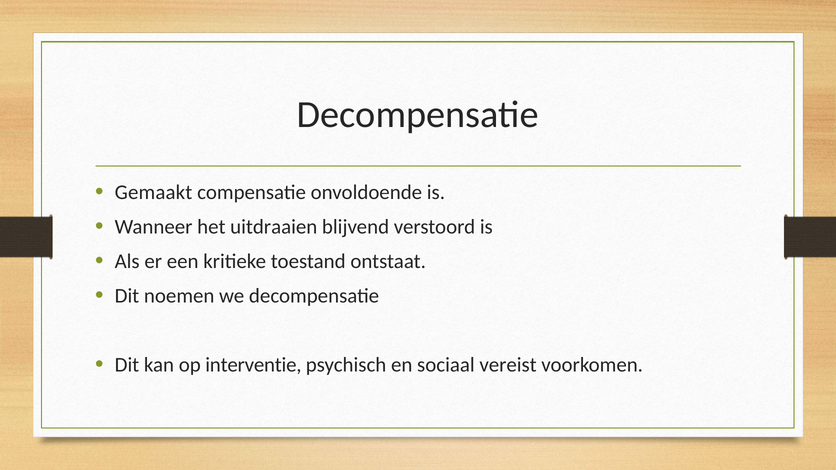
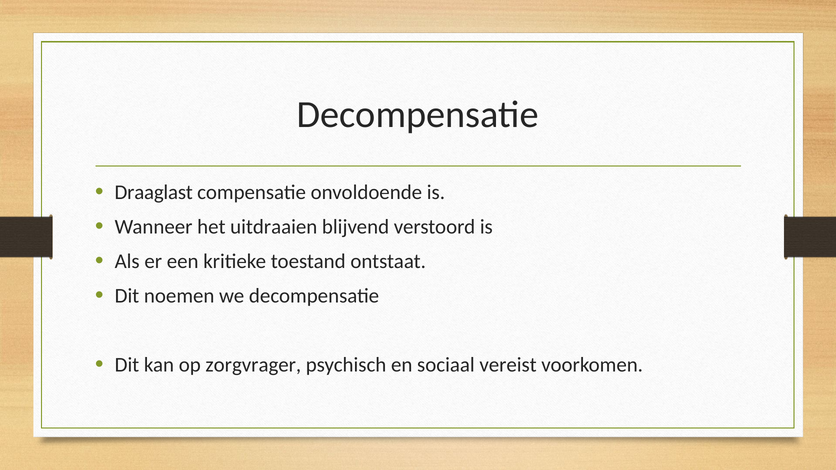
Gemaakt: Gemaakt -> Draaglast
interventie: interventie -> zorgvrager
